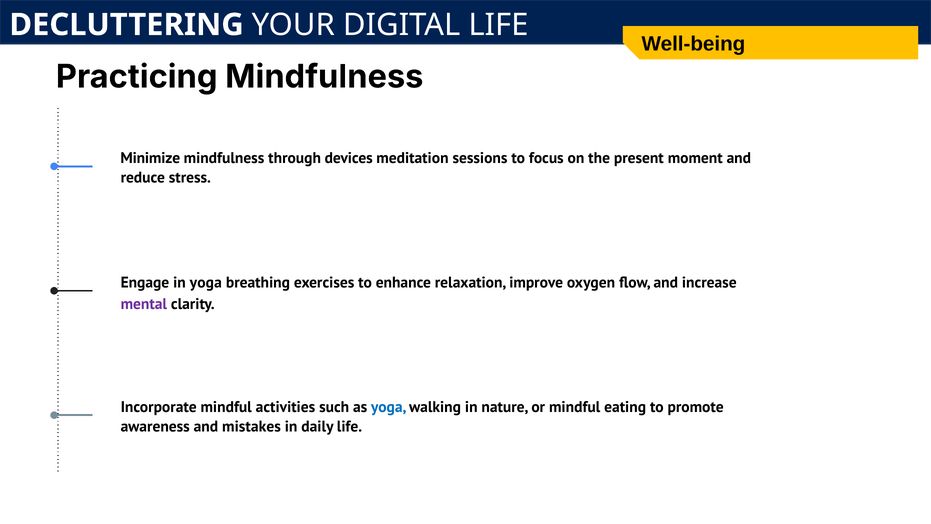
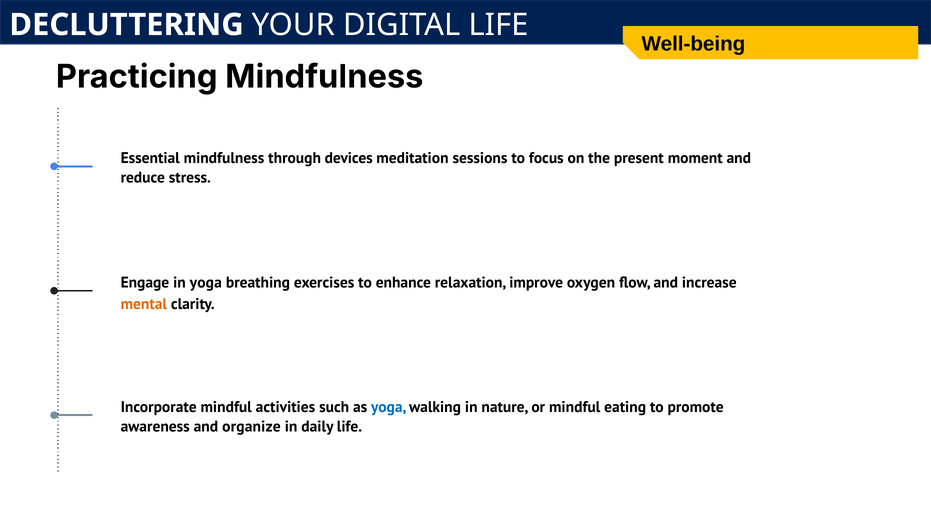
Minimize: Minimize -> Essential
mental colour: purple -> orange
mistakes: mistakes -> organize
